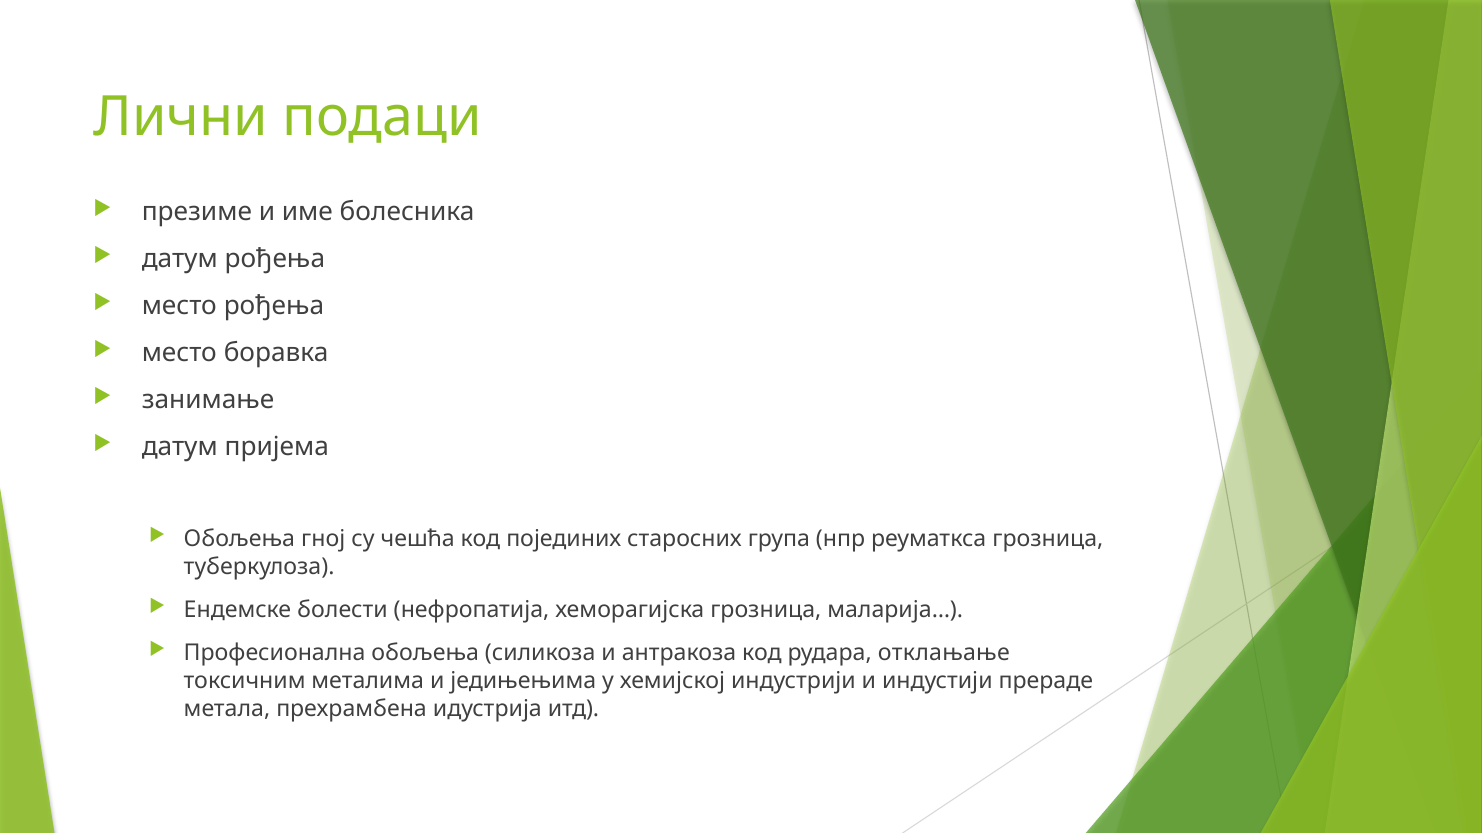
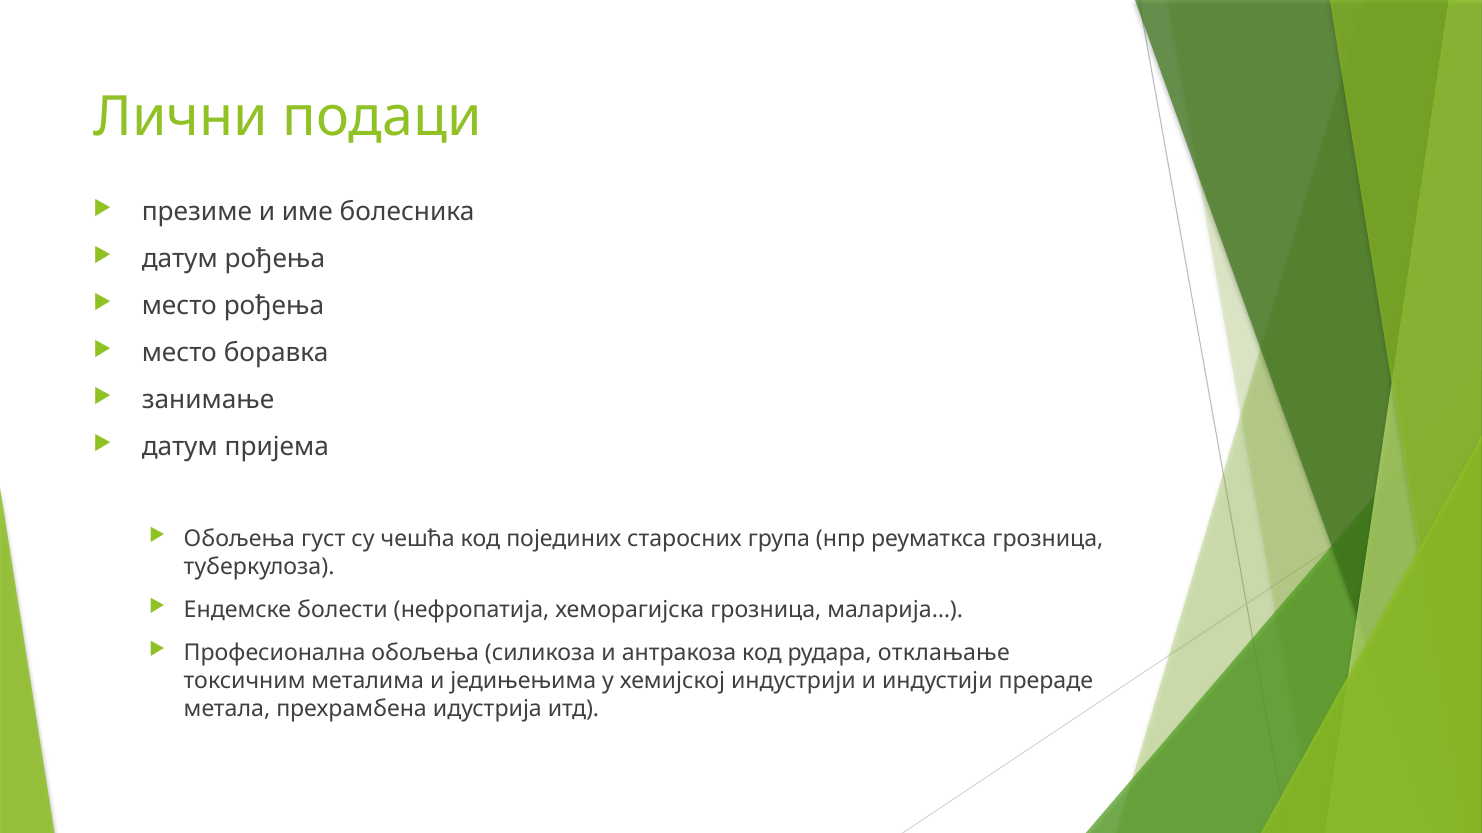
гној: гној -> густ
